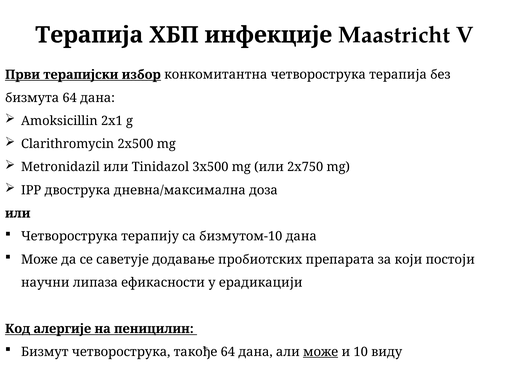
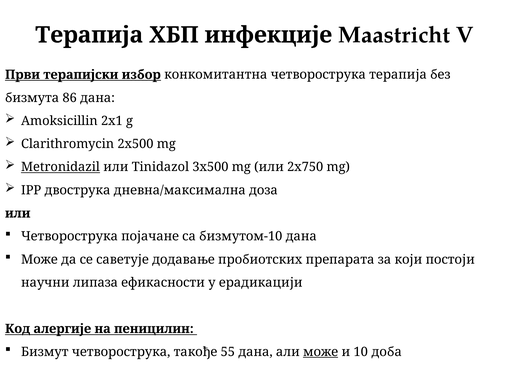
бизмута 64: 64 -> 86
Metronidazil underline: none -> present
терапију: терапију -> појачане
такође 64: 64 -> 55
виду: виду -> доба
